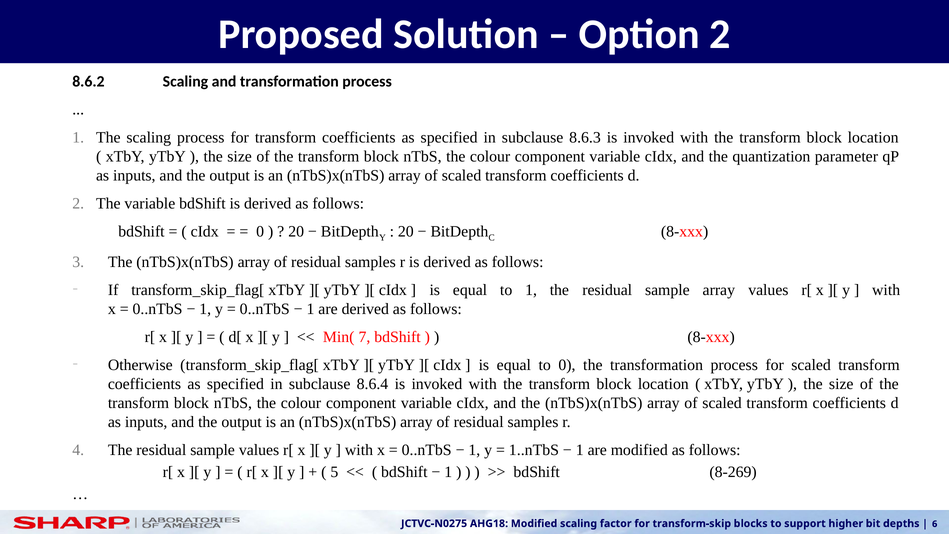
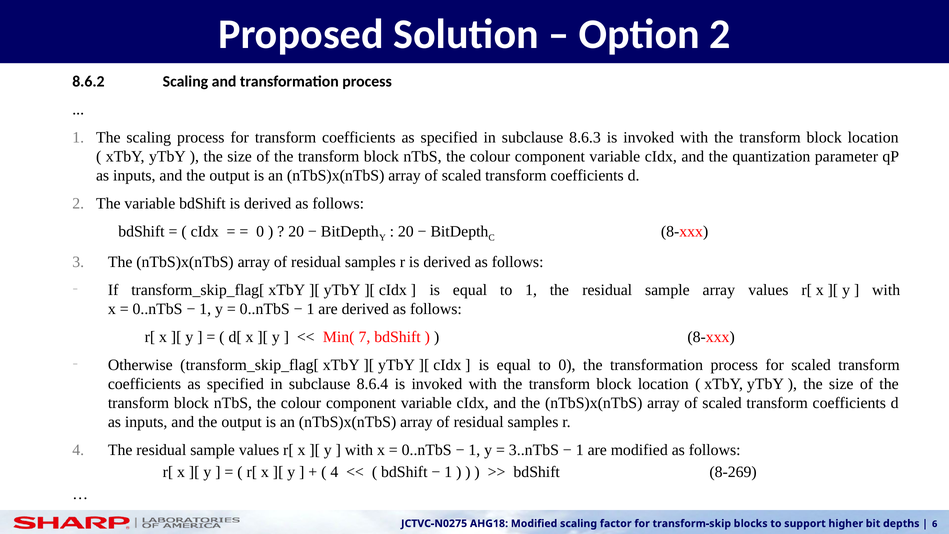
1..nTbS: 1..nTbS -> 3..nTbS
5 at (334, 472): 5 -> 4
